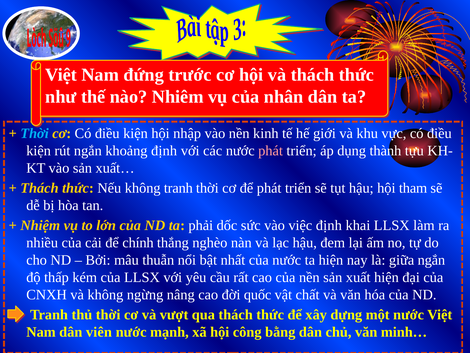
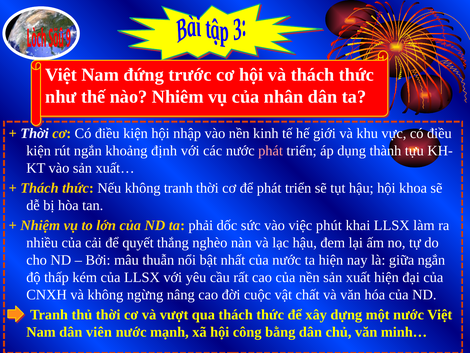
Thời at (35, 133) colour: light blue -> white
tham: tham -> khoa
việc định: định -> phút
chính: chính -> quyết
quốc: quốc -> cuộc
